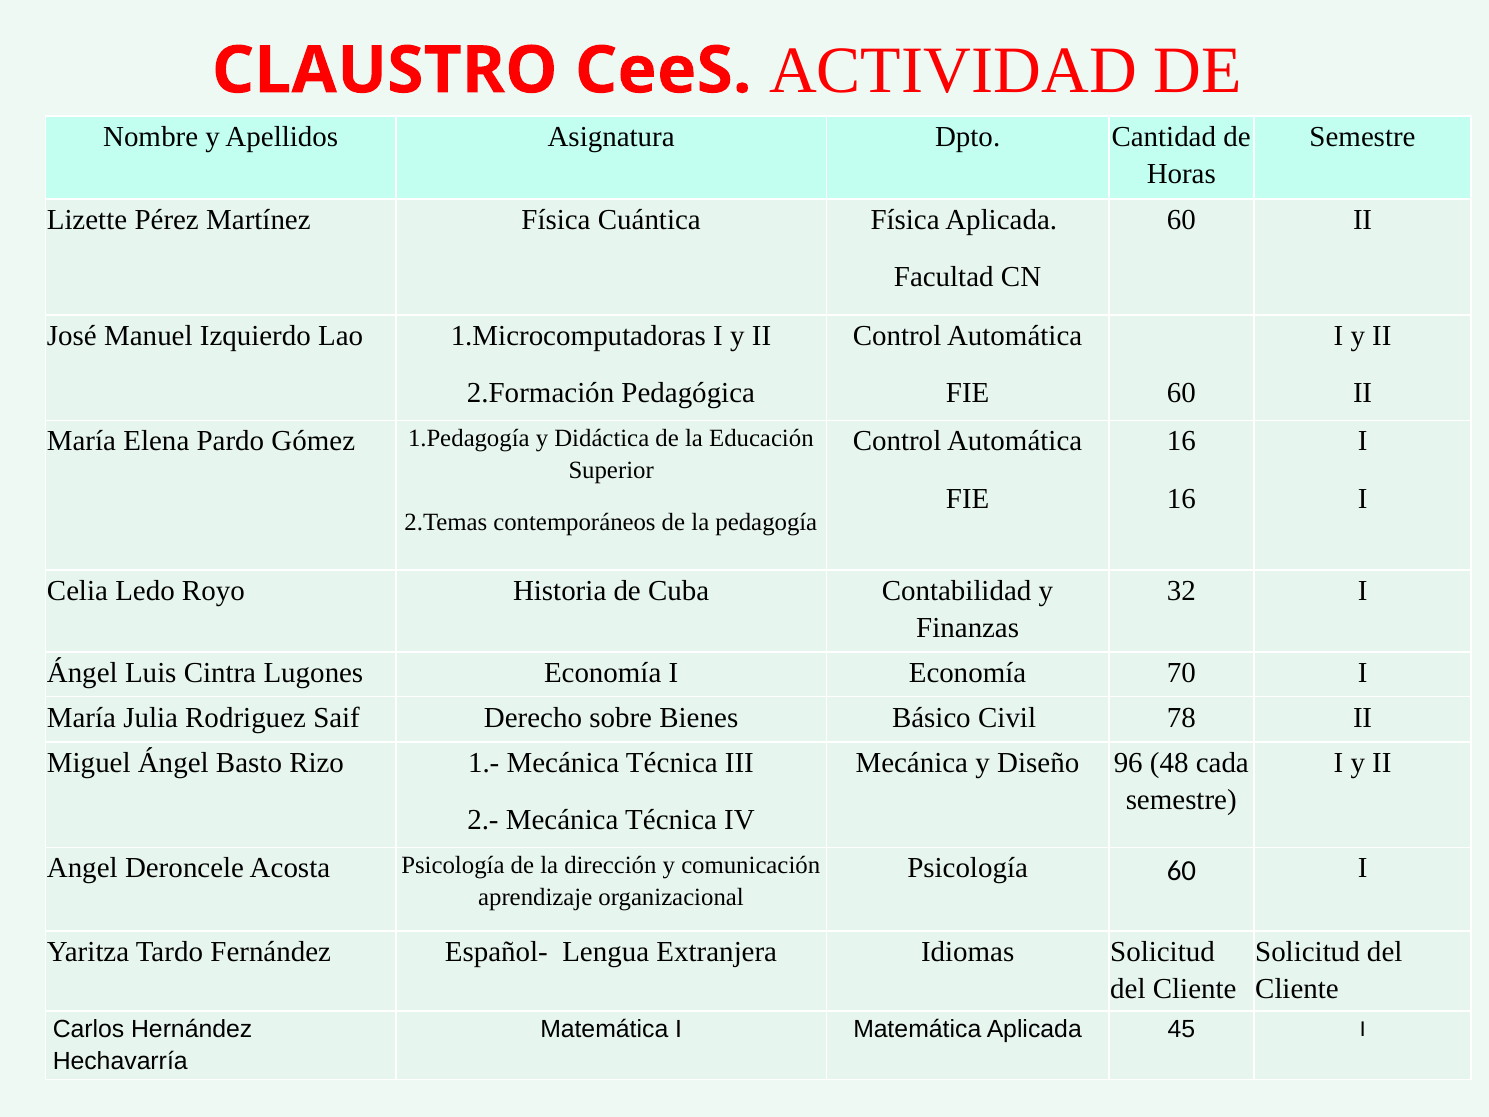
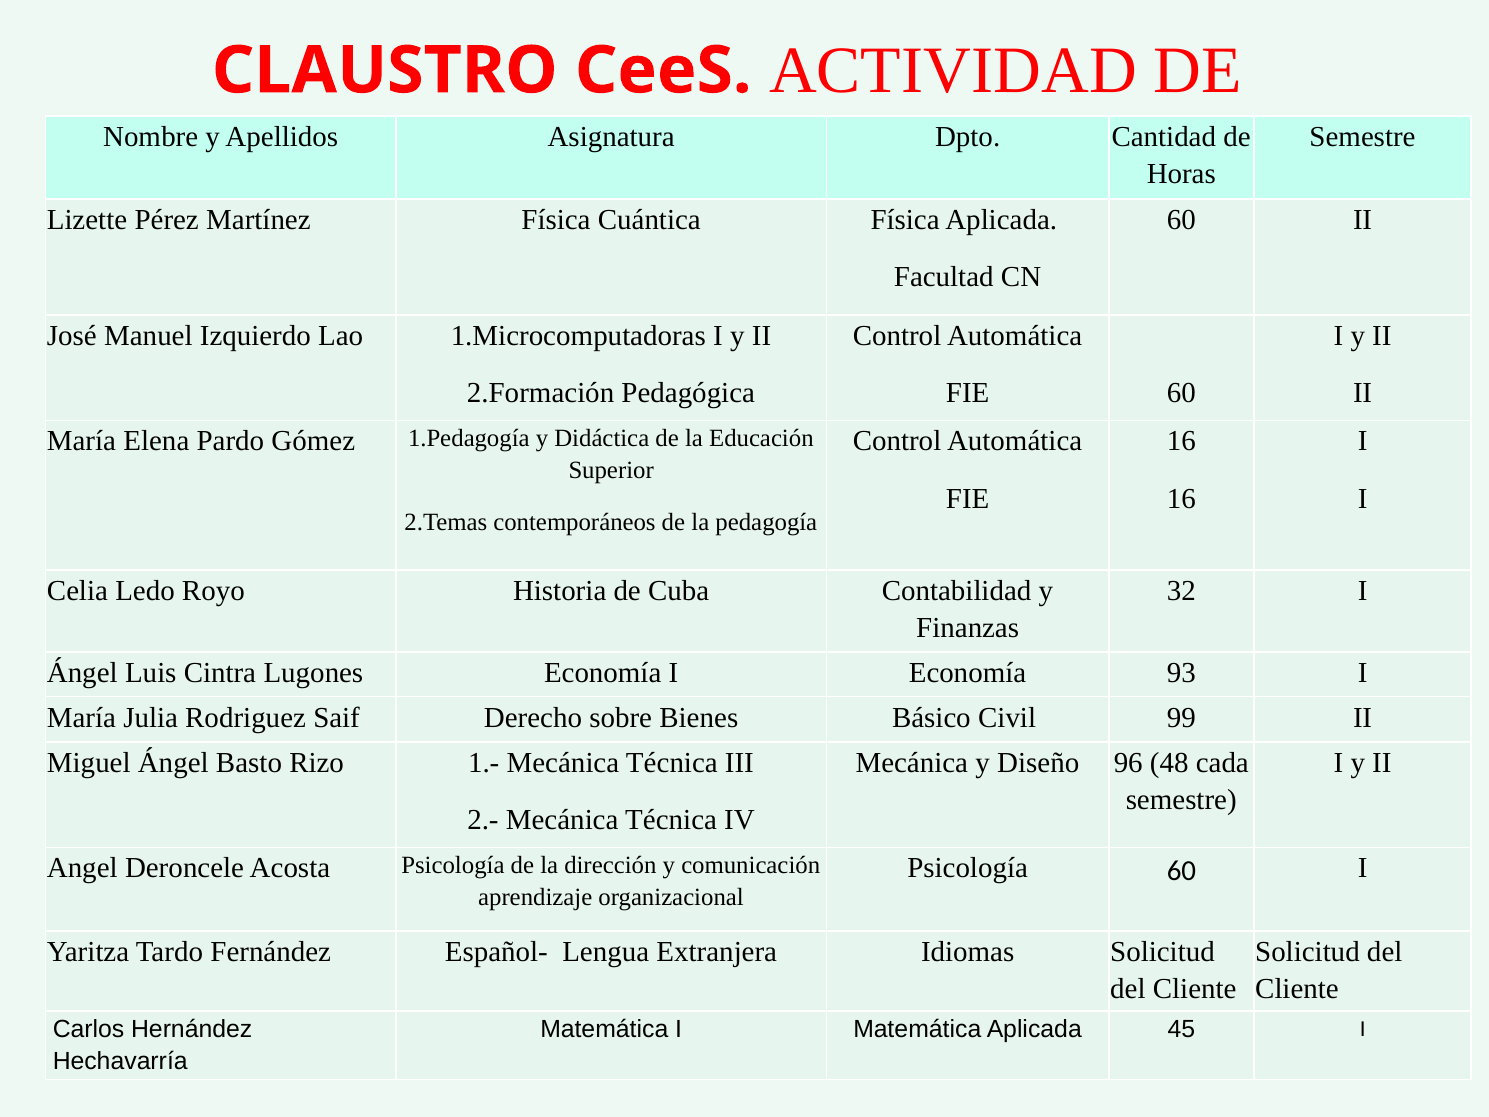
70: 70 -> 93
78: 78 -> 99
